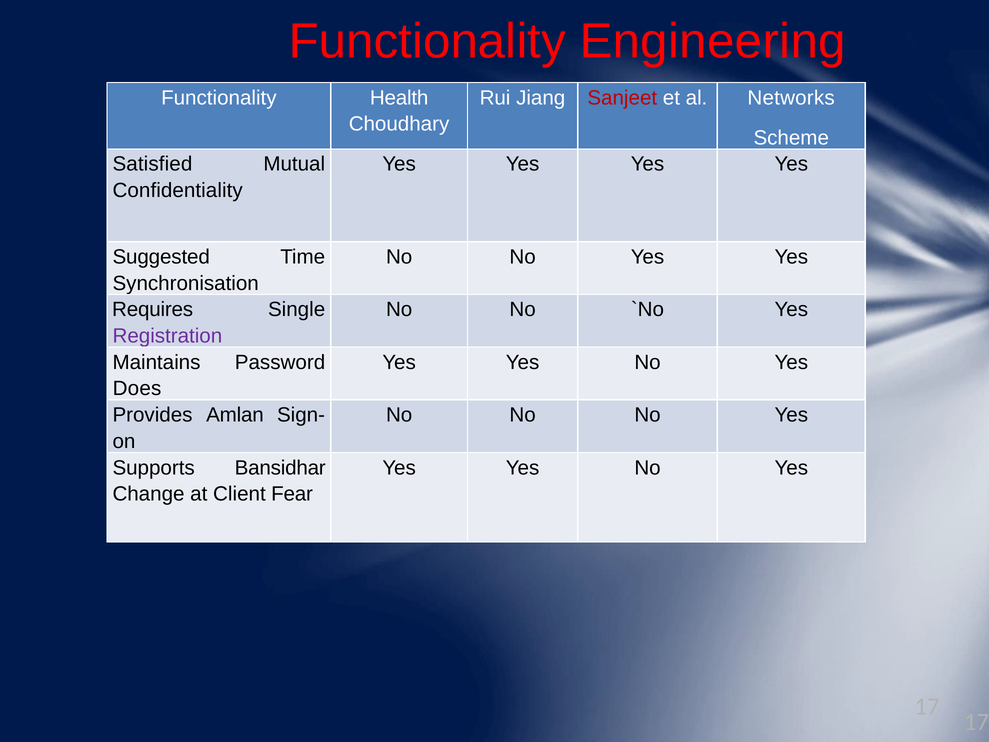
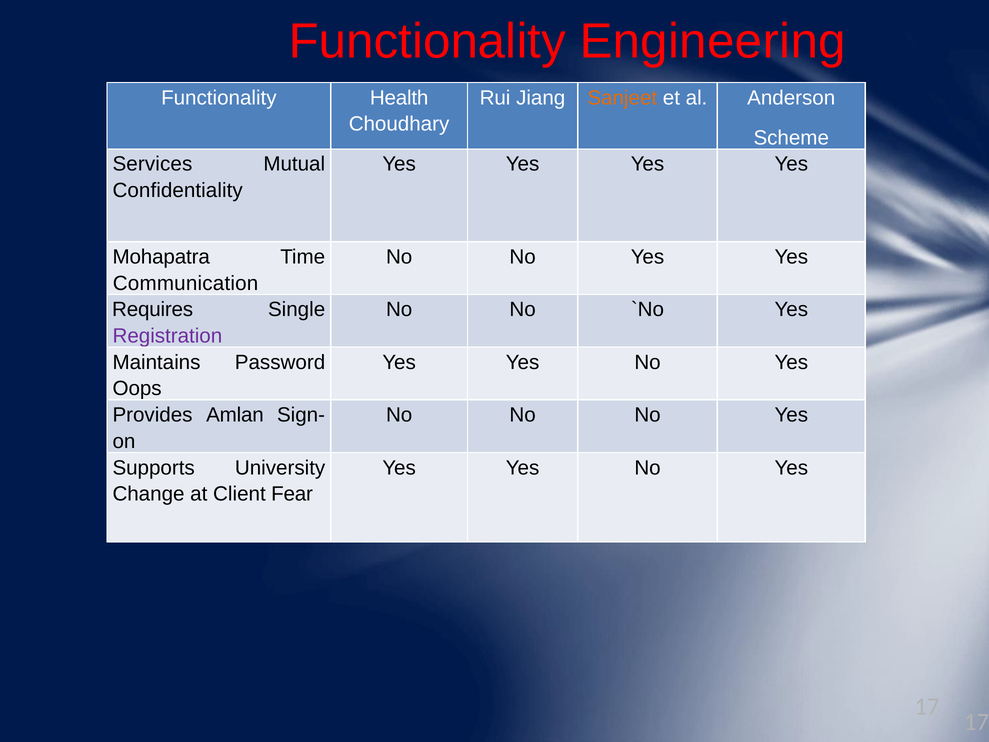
Sanjeet colour: red -> orange
Networks: Networks -> Anderson
Satisfied: Satisfied -> Services
Suggested: Suggested -> Mohapatra
Synchronisation: Synchronisation -> Communication
Does: Does -> Oops
Bansidhar: Bansidhar -> University
